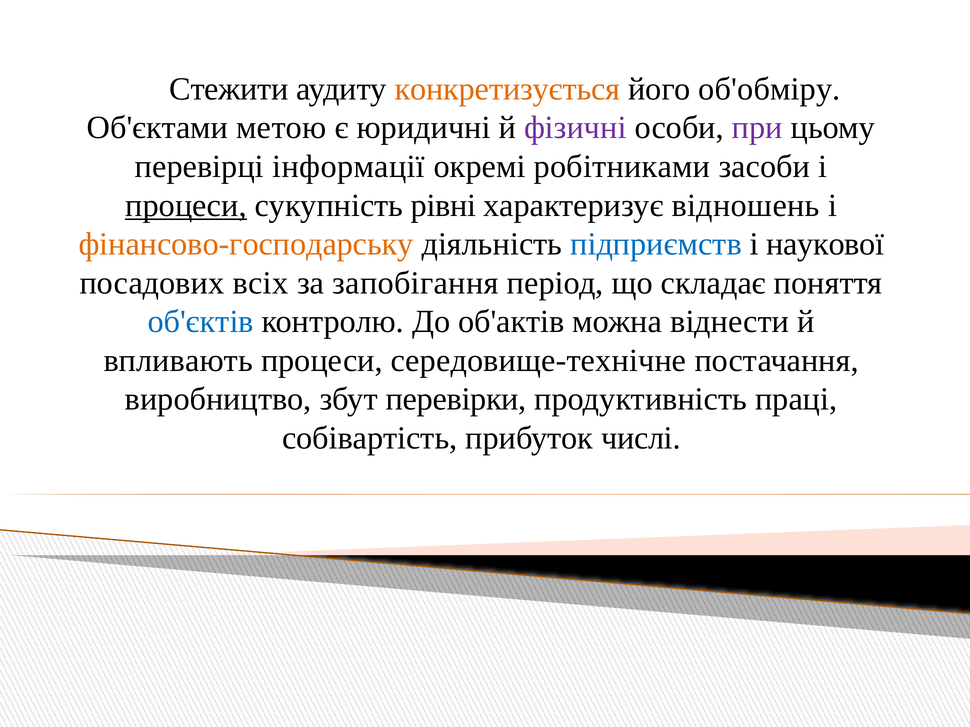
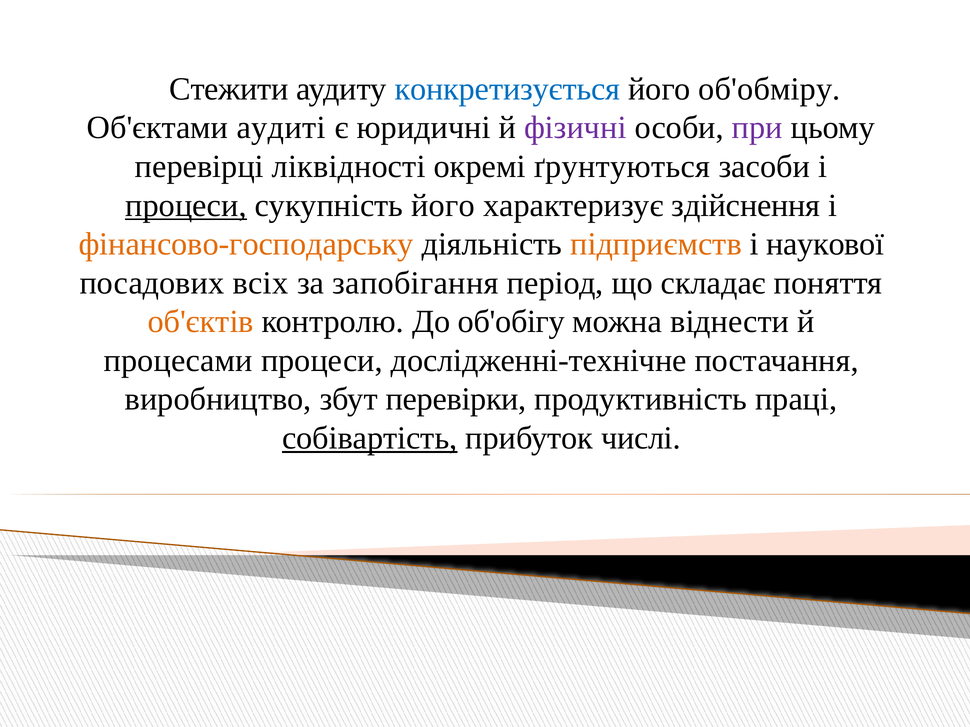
конкретизується colour: orange -> blue
метою: метою -> аудиті
інформації: інформації -> ліквідності
робітниками: робітниками -> ґрунтуються
сукупність рівні: рівні -> його
відношень: відношень -> здійснення
підприємств colour: blue -> orange
об'єктів colour: blue -> orange
об'актів: об'актів -> об'обігу
впливають: впливають -> процесами
середовище-технічне: середовище-технічне -> дослідженні-технічне
собівартість underline: none -> present
